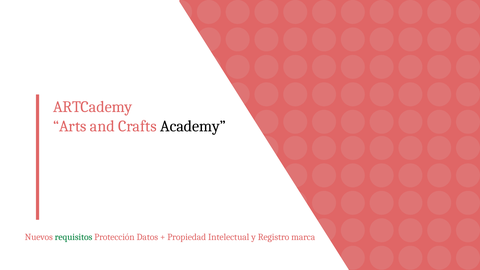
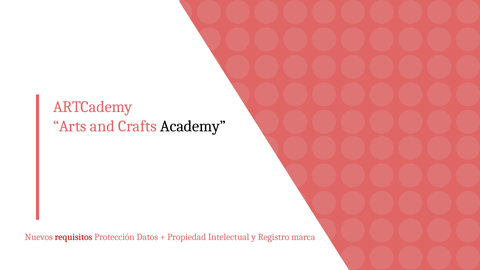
requisitos colour: green -> red
